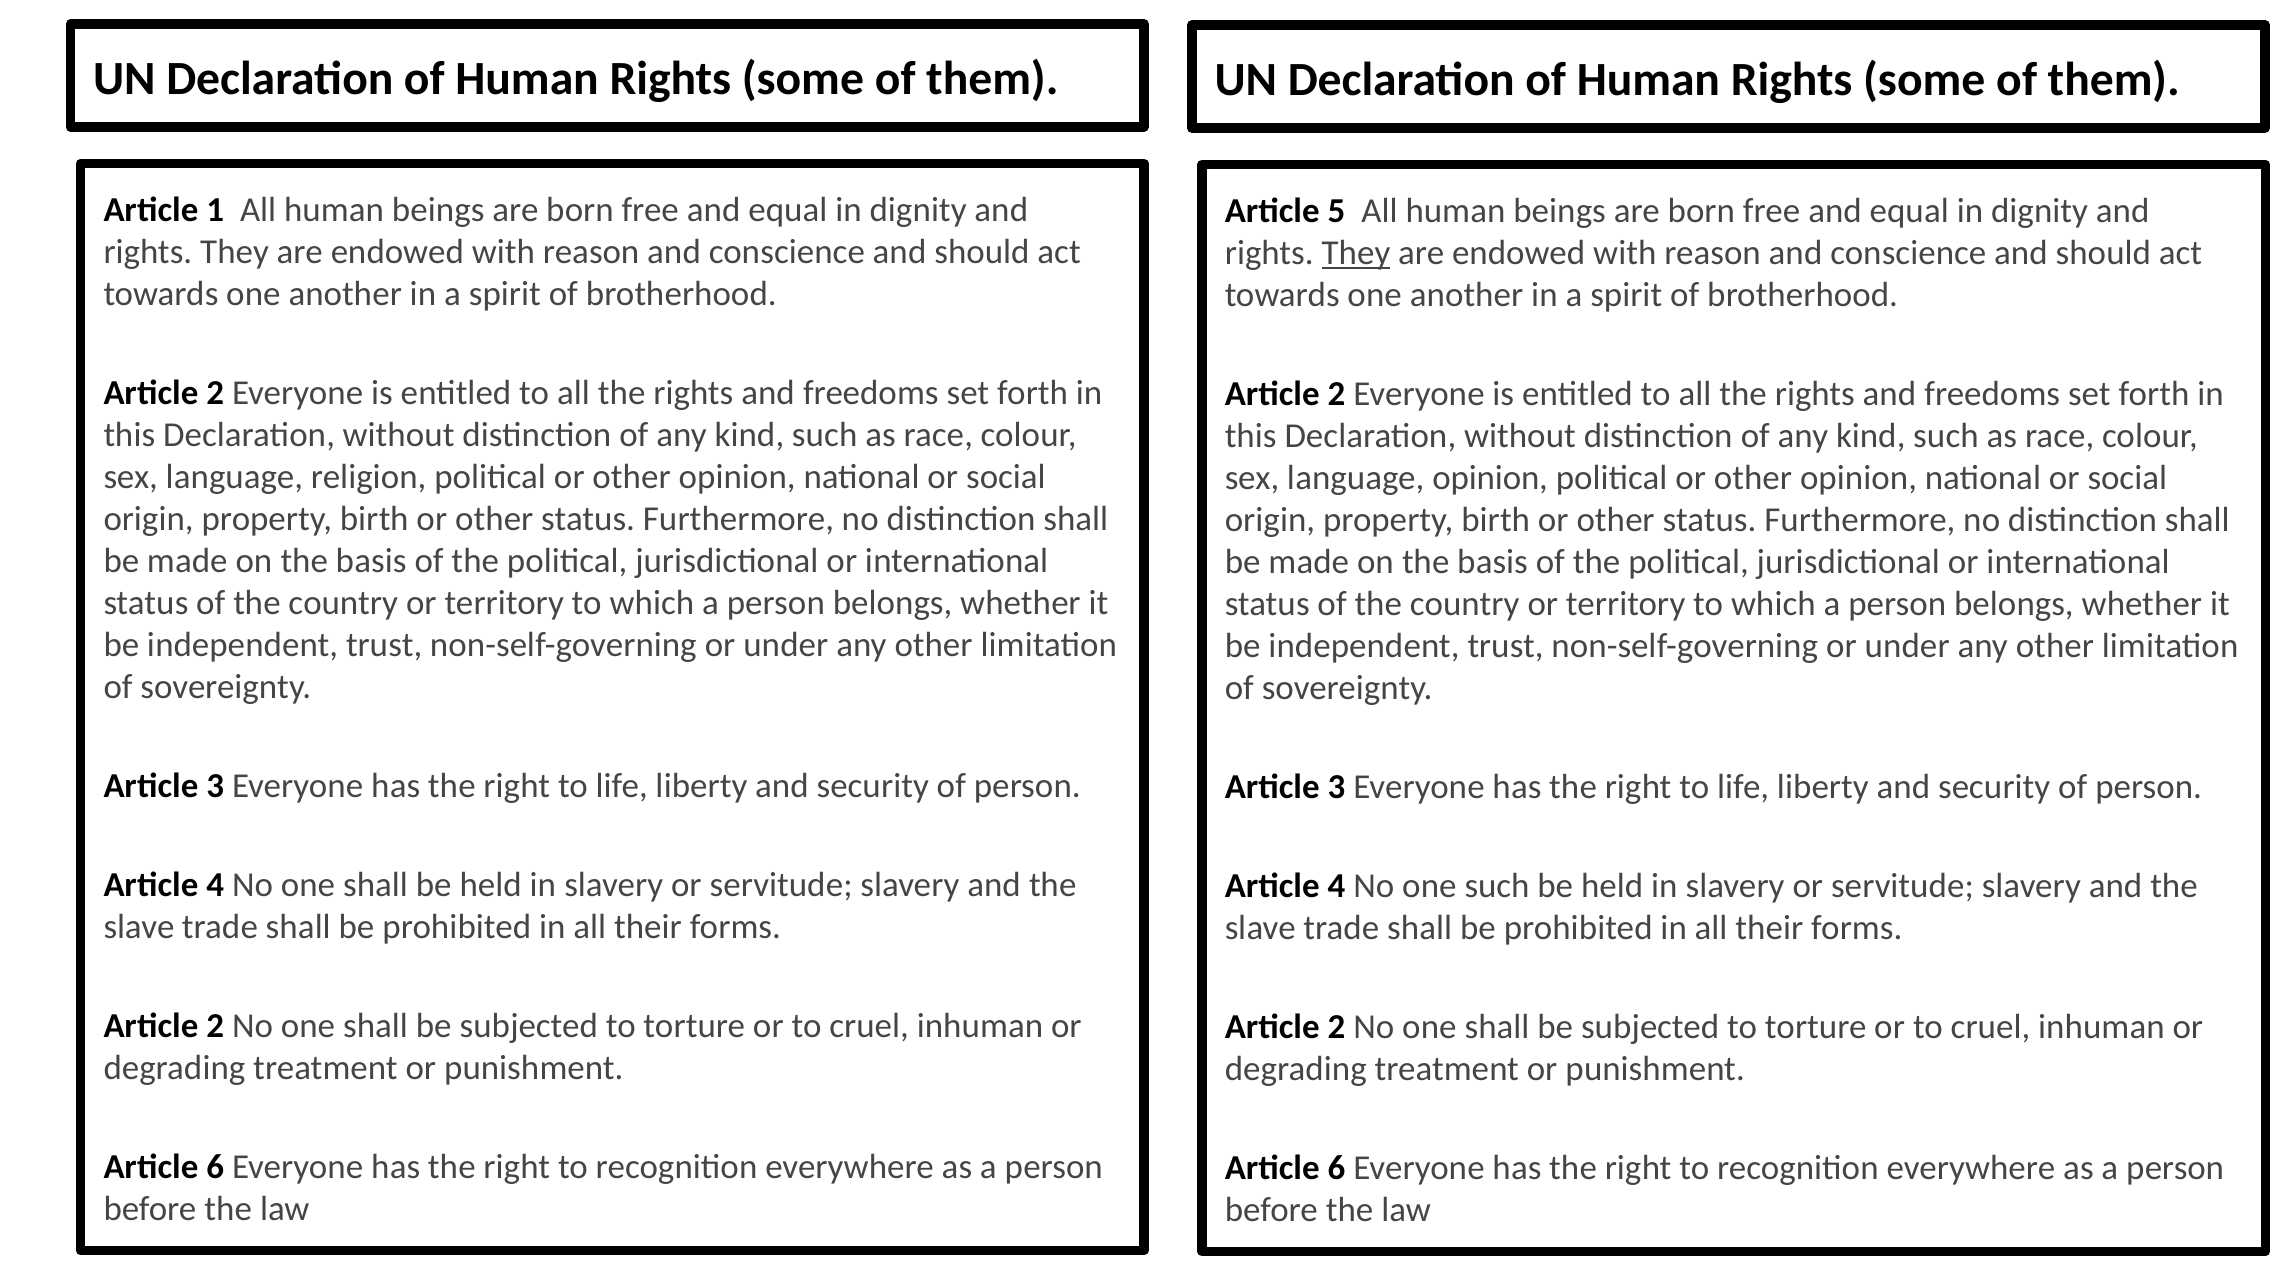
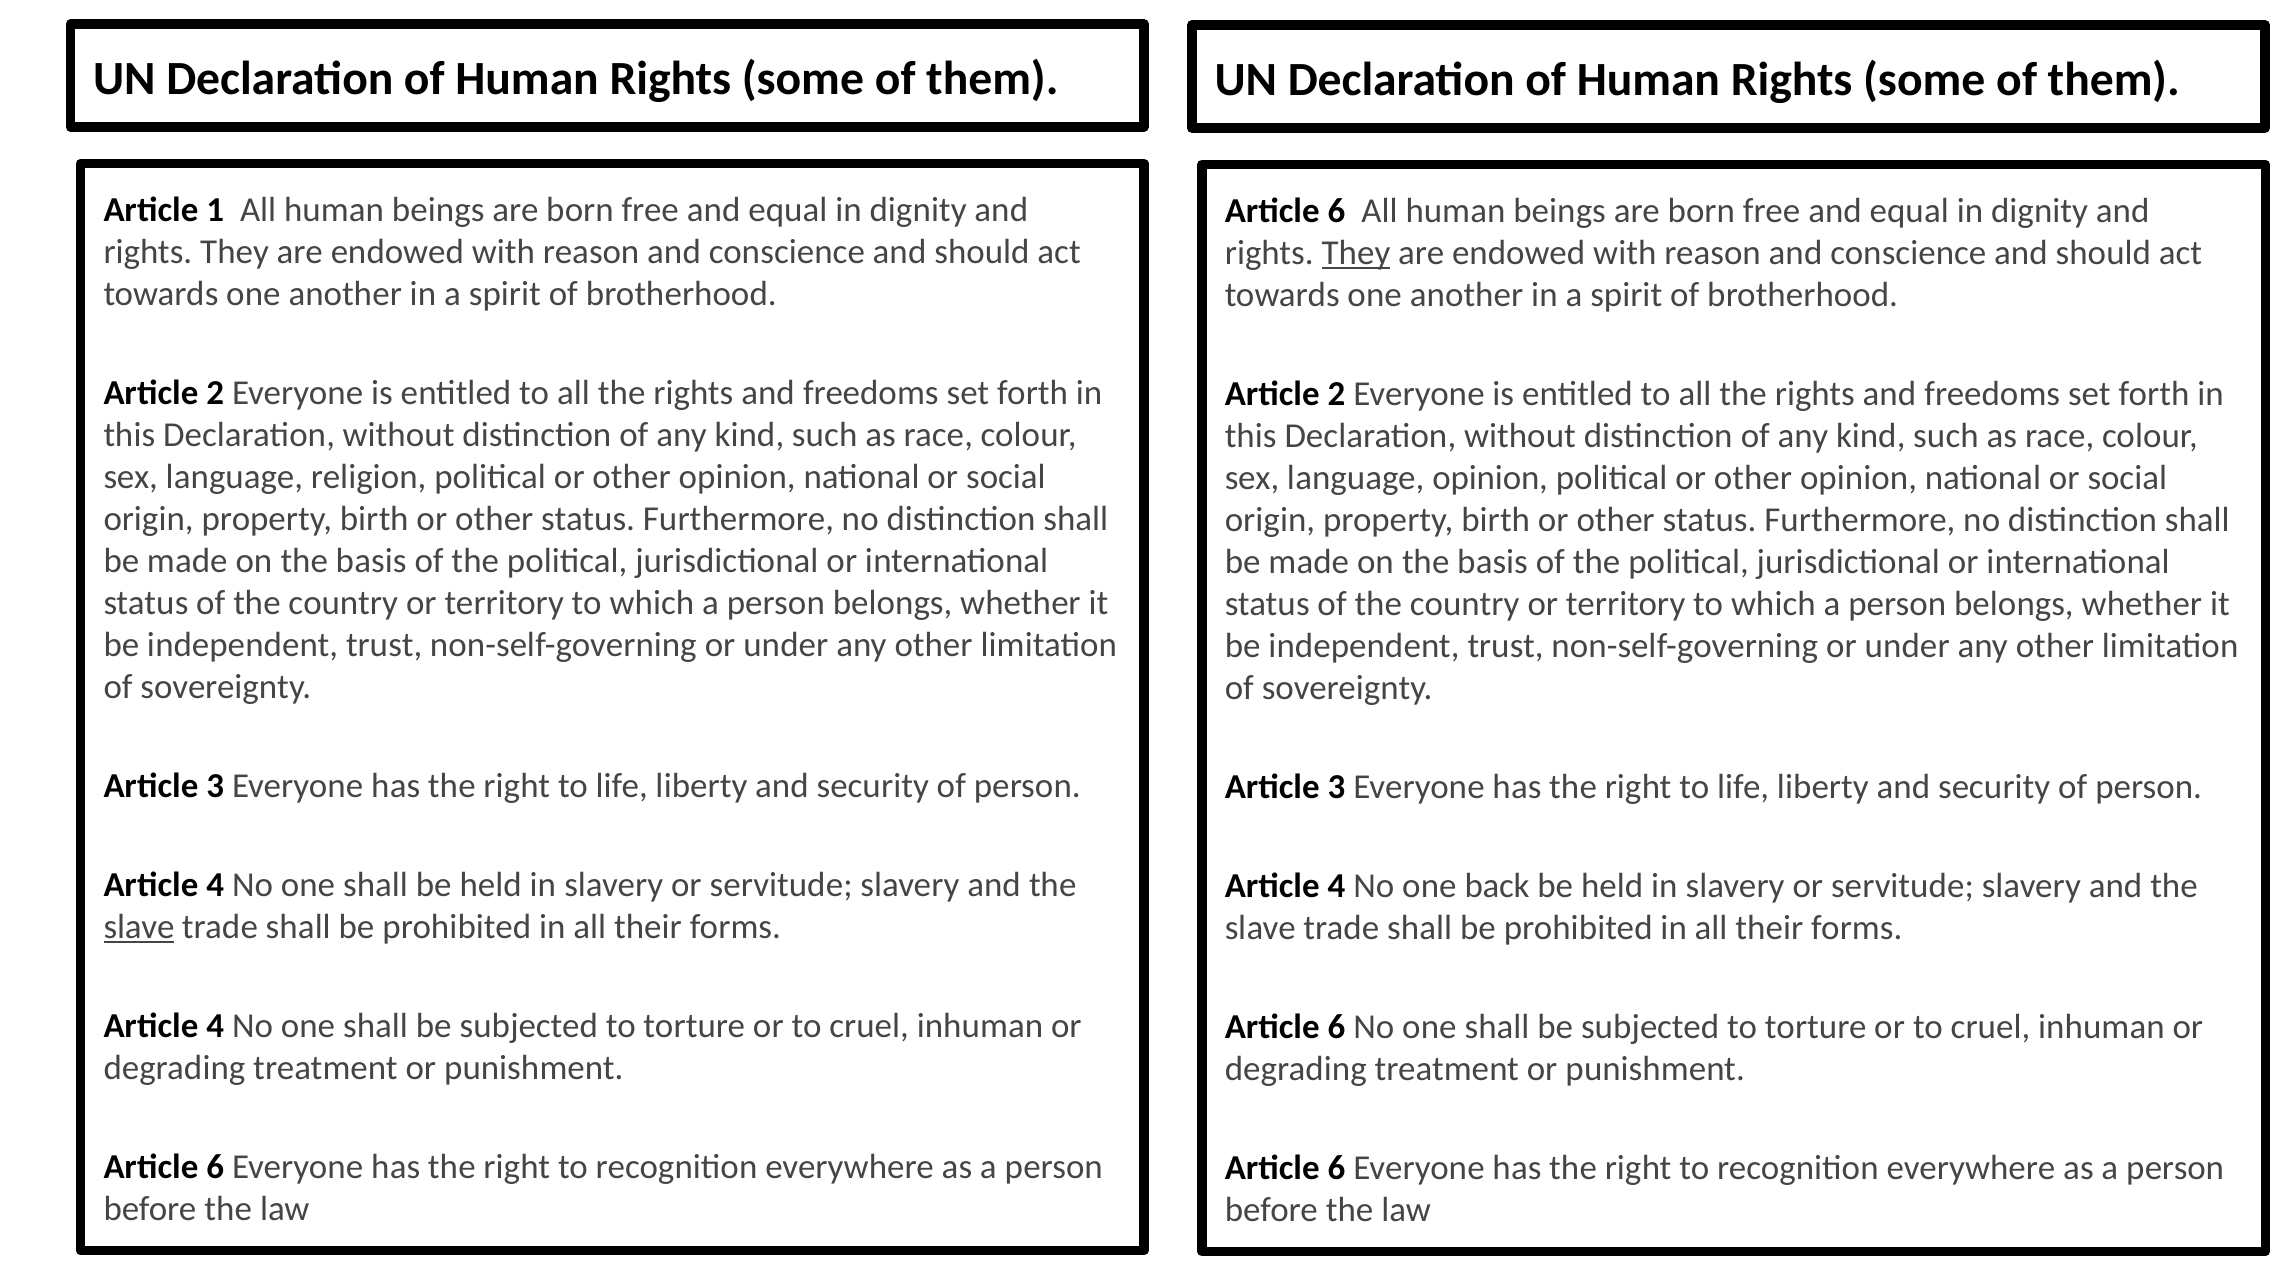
5 at (1337, 211): 5 -> 6
one such: such -> back
slave at (139, 927) underline: none -> present
2 at (215, 1026): 2 -> 4
2 at (1337, 1027): 2 -> 6
